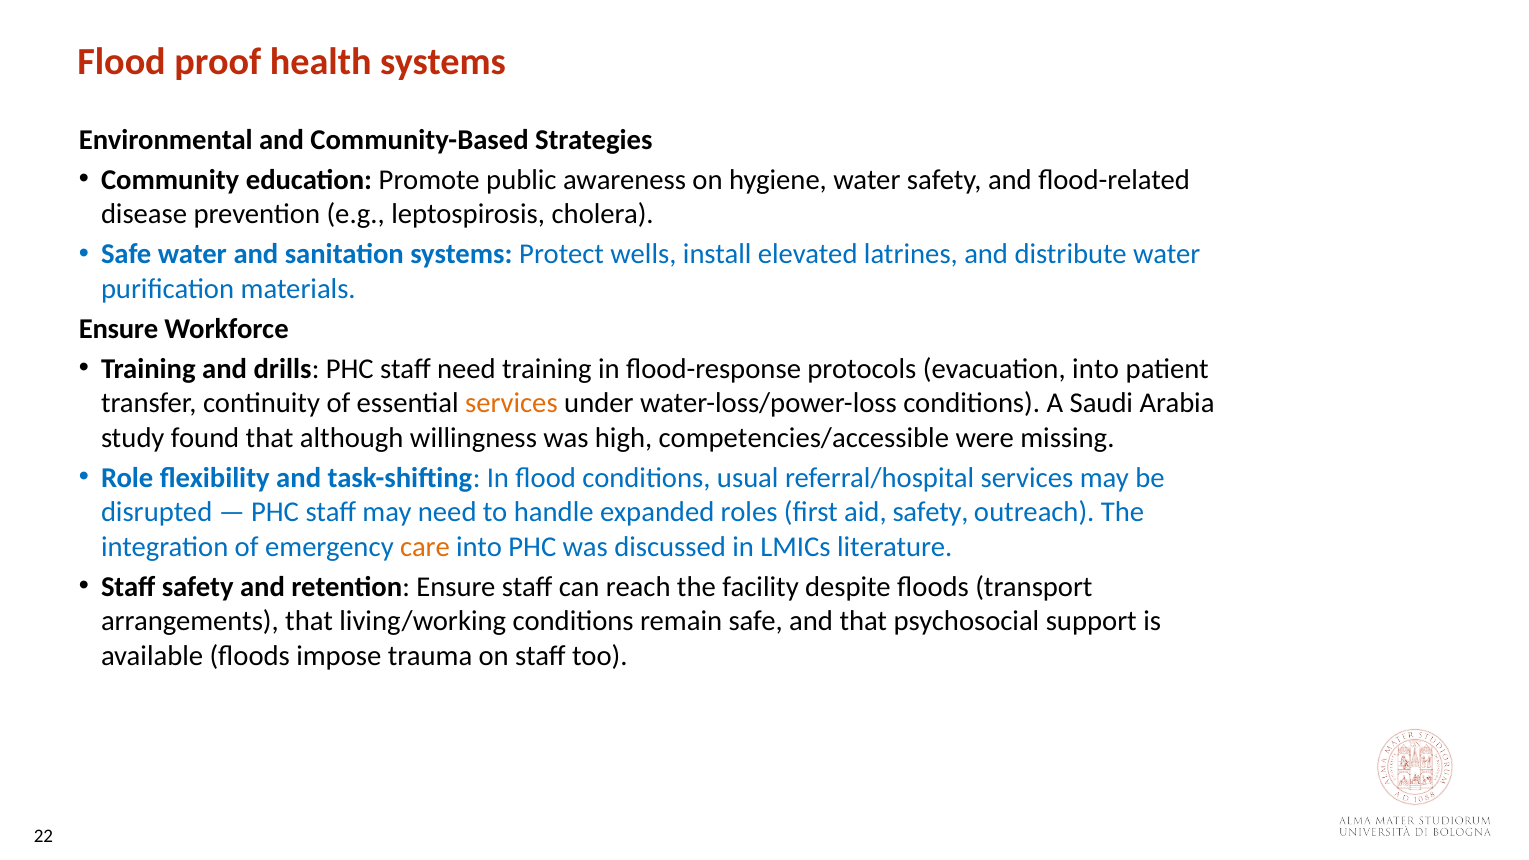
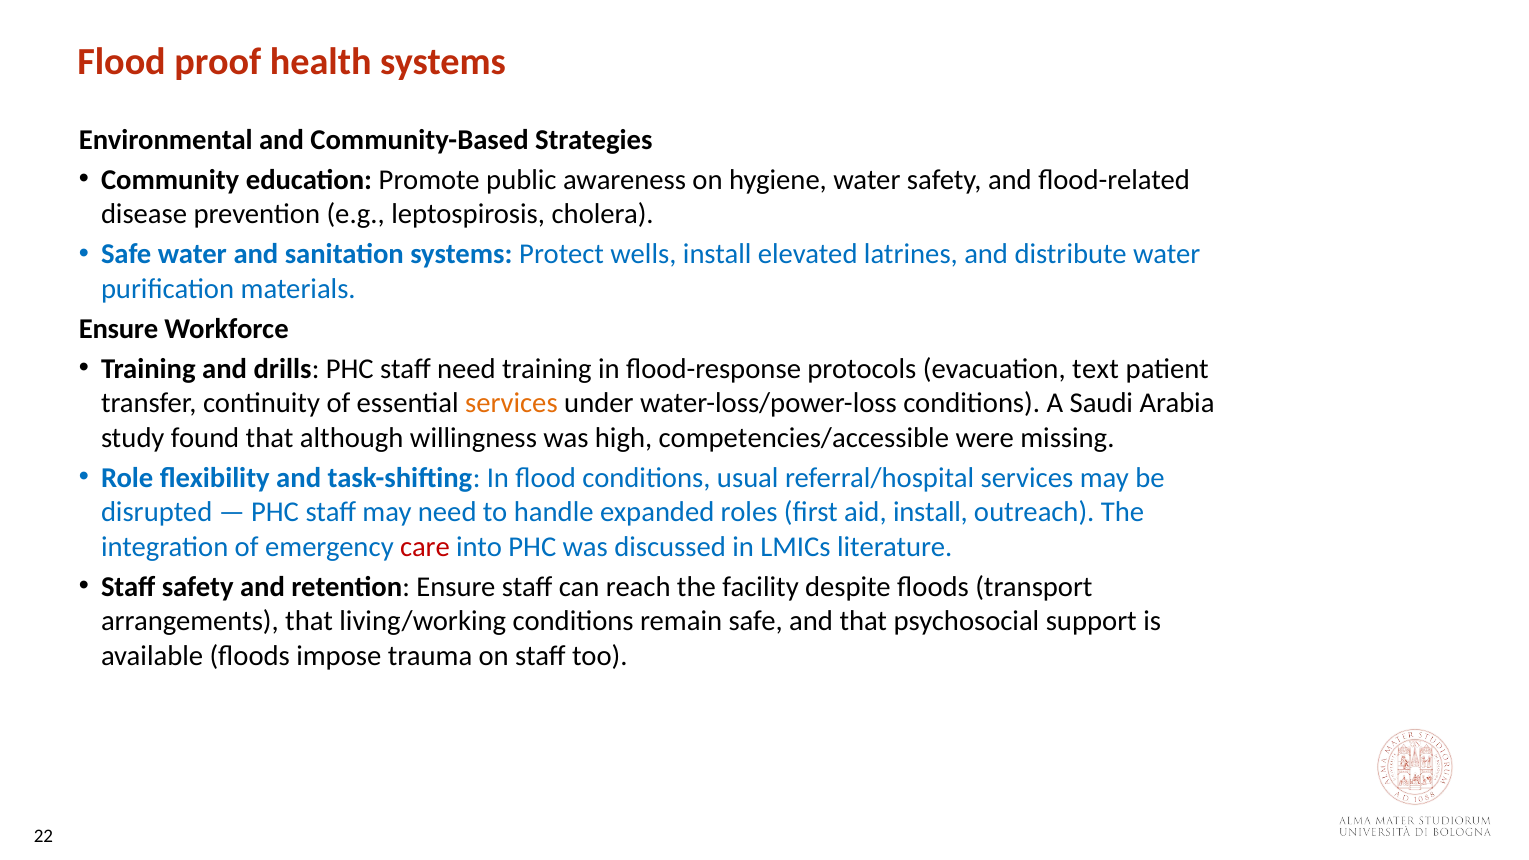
evacuation into: into -> text
aid safety: safety -> install
care colour: orange -> red
